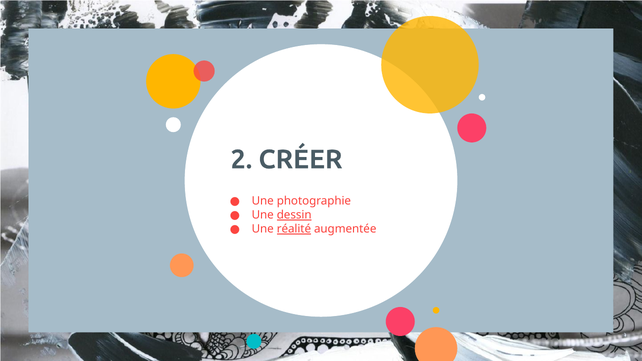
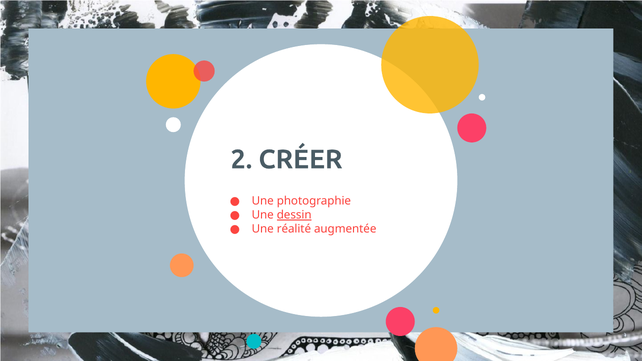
réalité underline: present -> none
